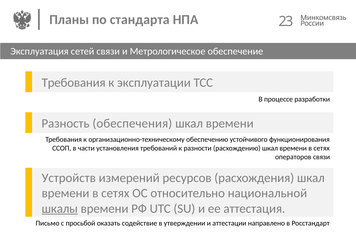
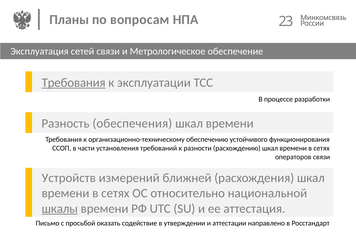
стандарта: стандарта -> вопросам
Требования at (74, 83) underline: none -> present
ресурсов: ресурсов -> ближней
